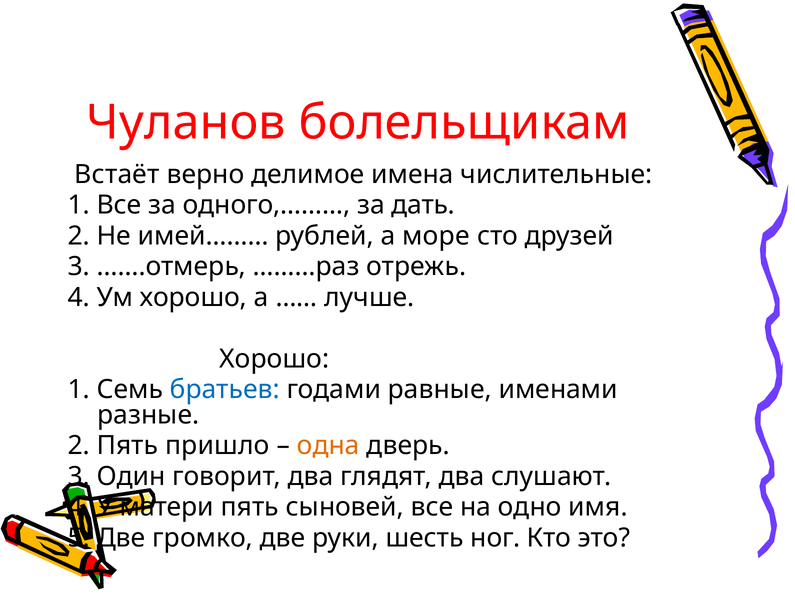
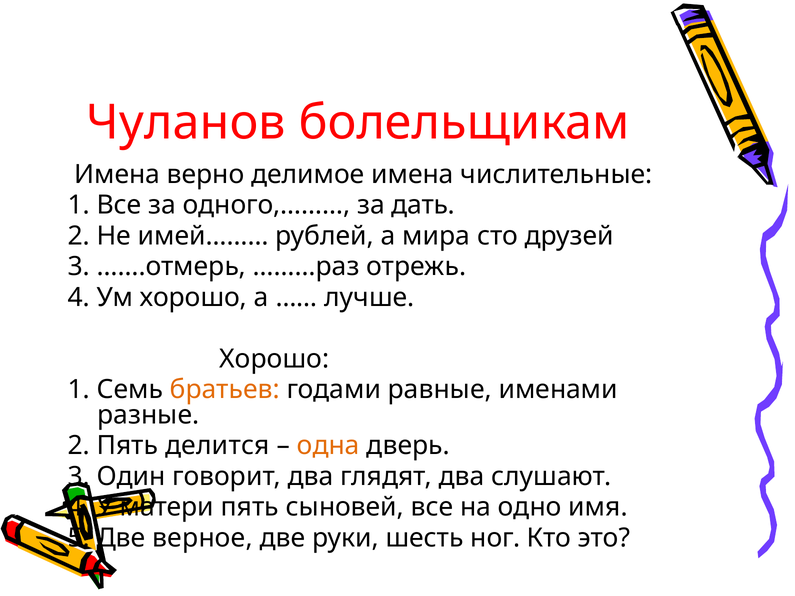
Встаёт at (117, 175): Встаёт -> Имена
море: море -> мира
братьев colour: blue -> orange
пришло: пришло -> делится
громко: громко -> верное
